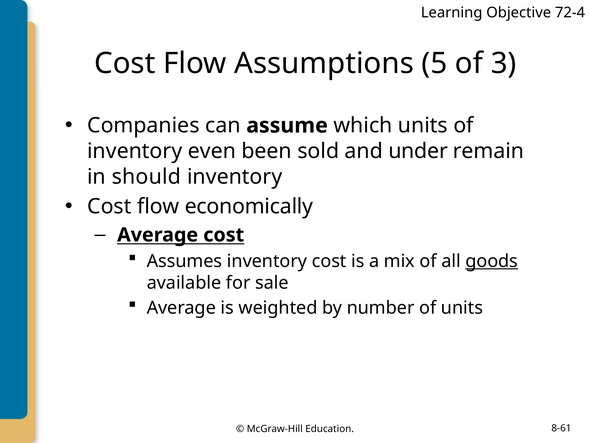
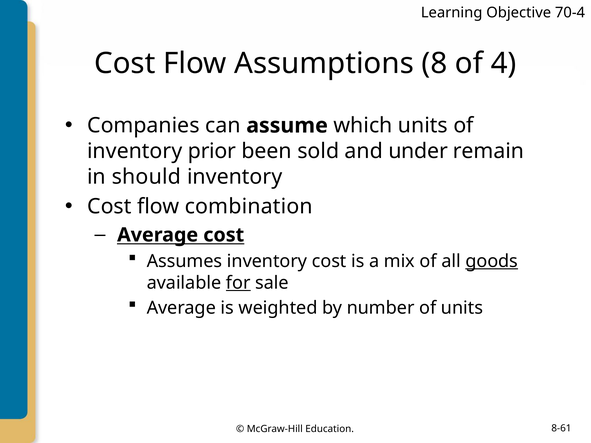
72-4: 72-4 -> 70-4
5: 5 -> 8
3: 3 -> 4
even: even -> prior
economically: economically -> combination
for underline: none -> present
